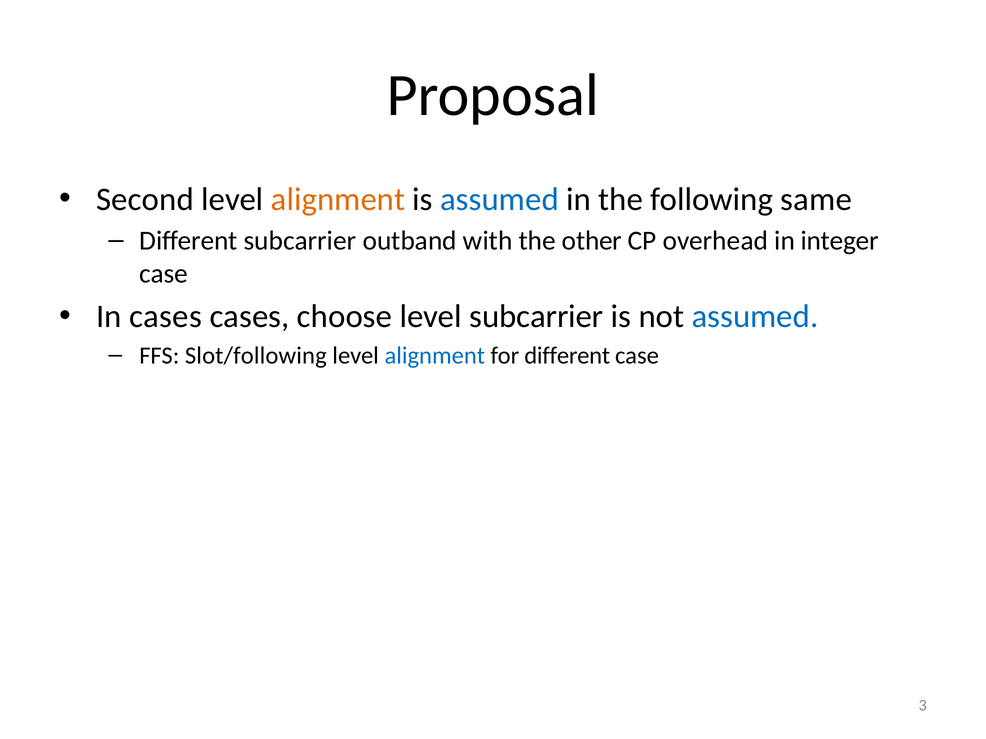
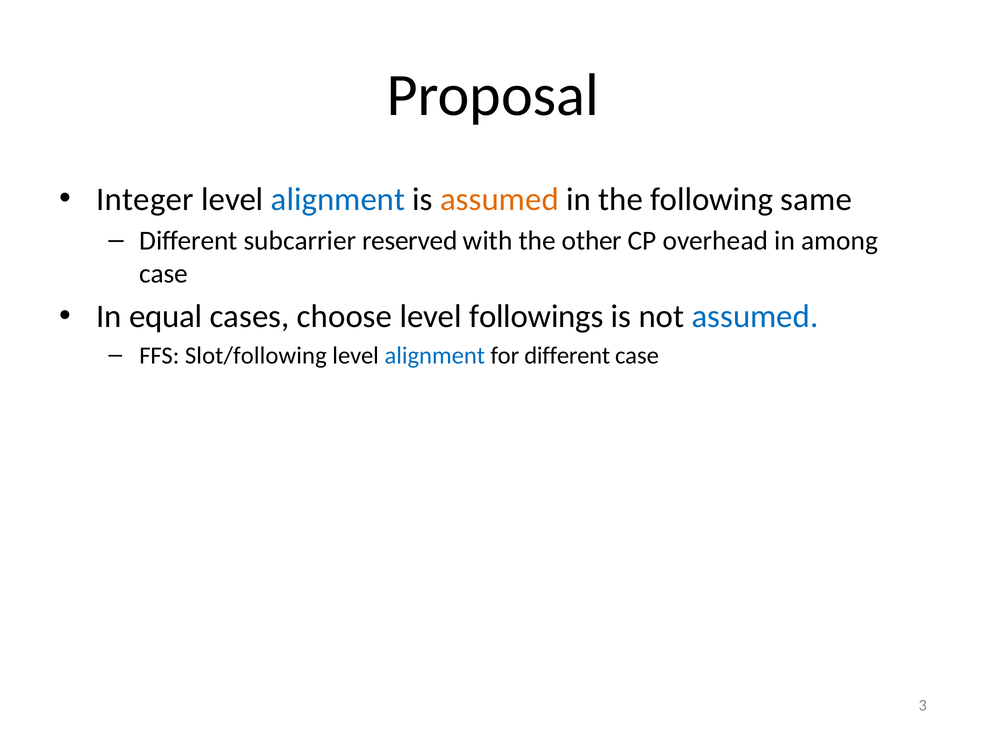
Second: Second -> Integer
alignment at (338, 200) colour: orange -> blue
assumed at (500, 200) colour: blue -> orange
outband: outband -> reserved
integer: integer -> among
In cases: cases -> equal
level subcarrier: subcarrier -> followings
